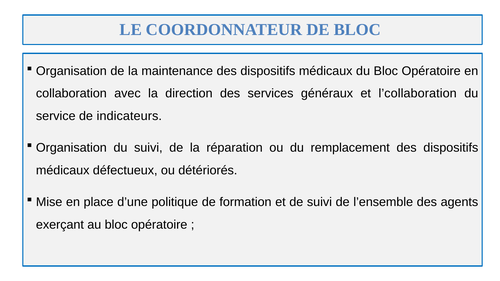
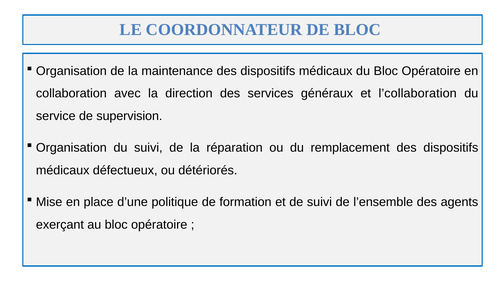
indicateurs: indicateurs -> supervision
